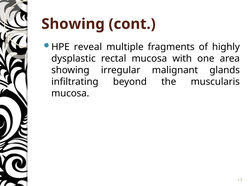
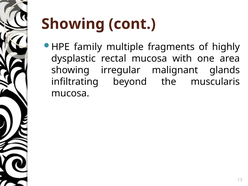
reveal: reveal -> family
